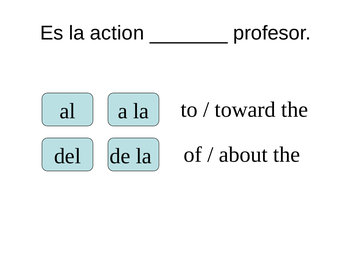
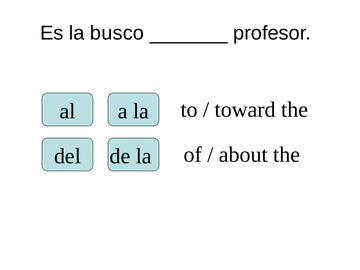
action: action -> busco
